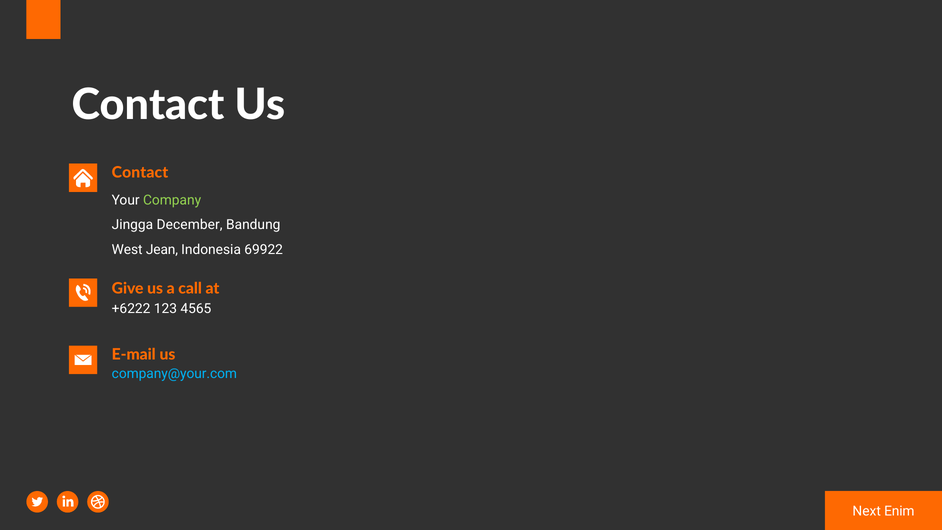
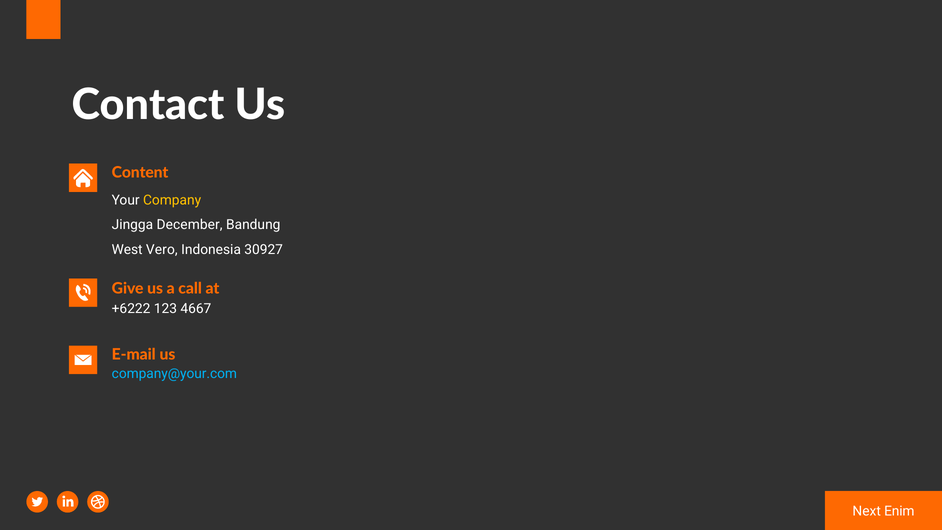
Contact at (140, 173): Contact -> Content
Company colour: light green -> yellow
Jean: Jean -> Vero
69922: 69922 -> 30927
4565: 4565 -> 4667
